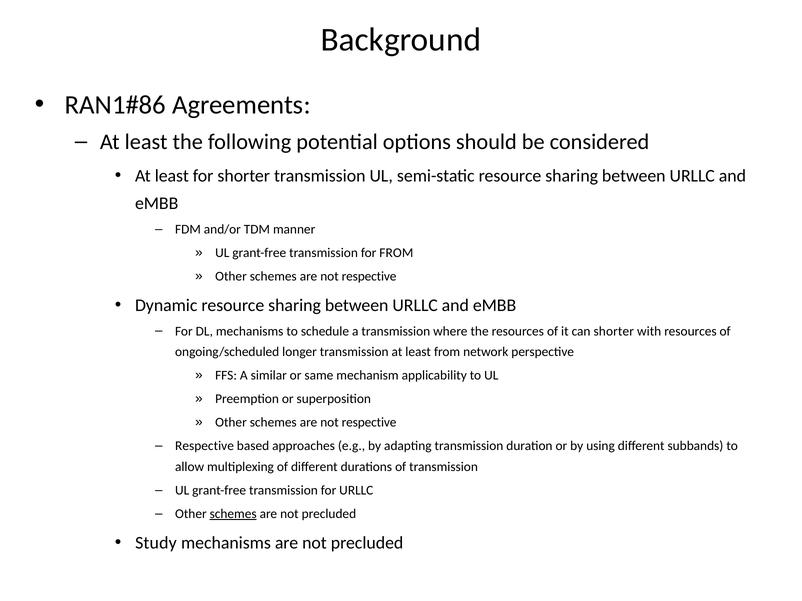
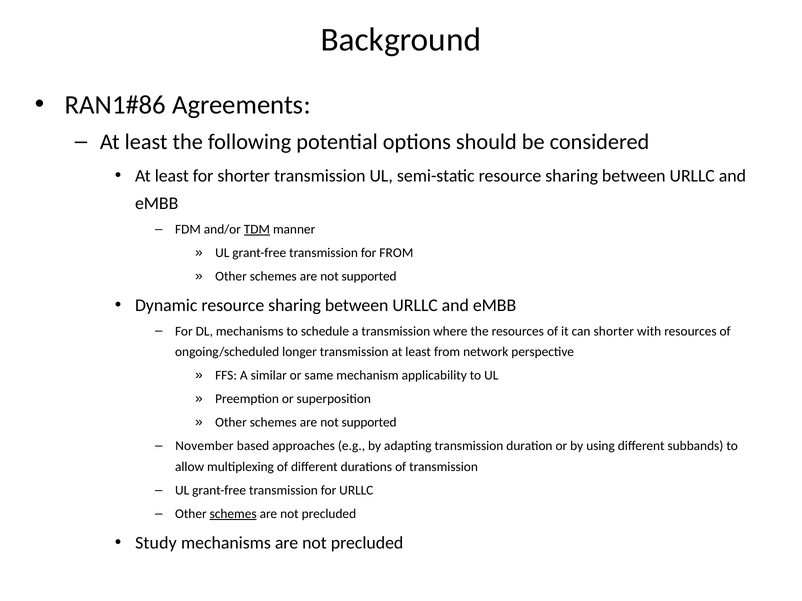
TDM underline: none -> present
respective at (369, 277): respective -> supported
respective at (369, 423): respective -> supported
Respective at (205, 446): Respective -> November
